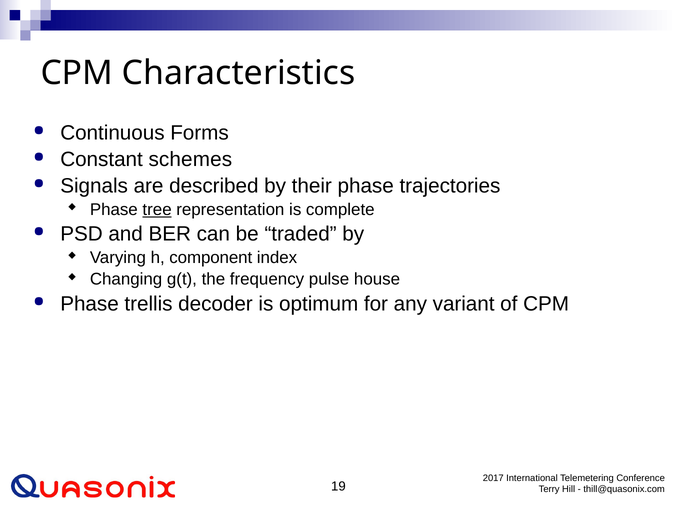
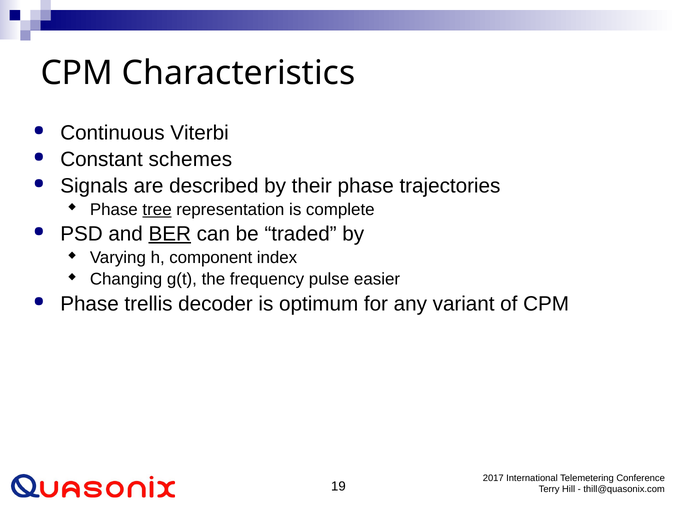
Forms: Forms -> Viterbi
BER underline: none -> present
house: house -> easier
